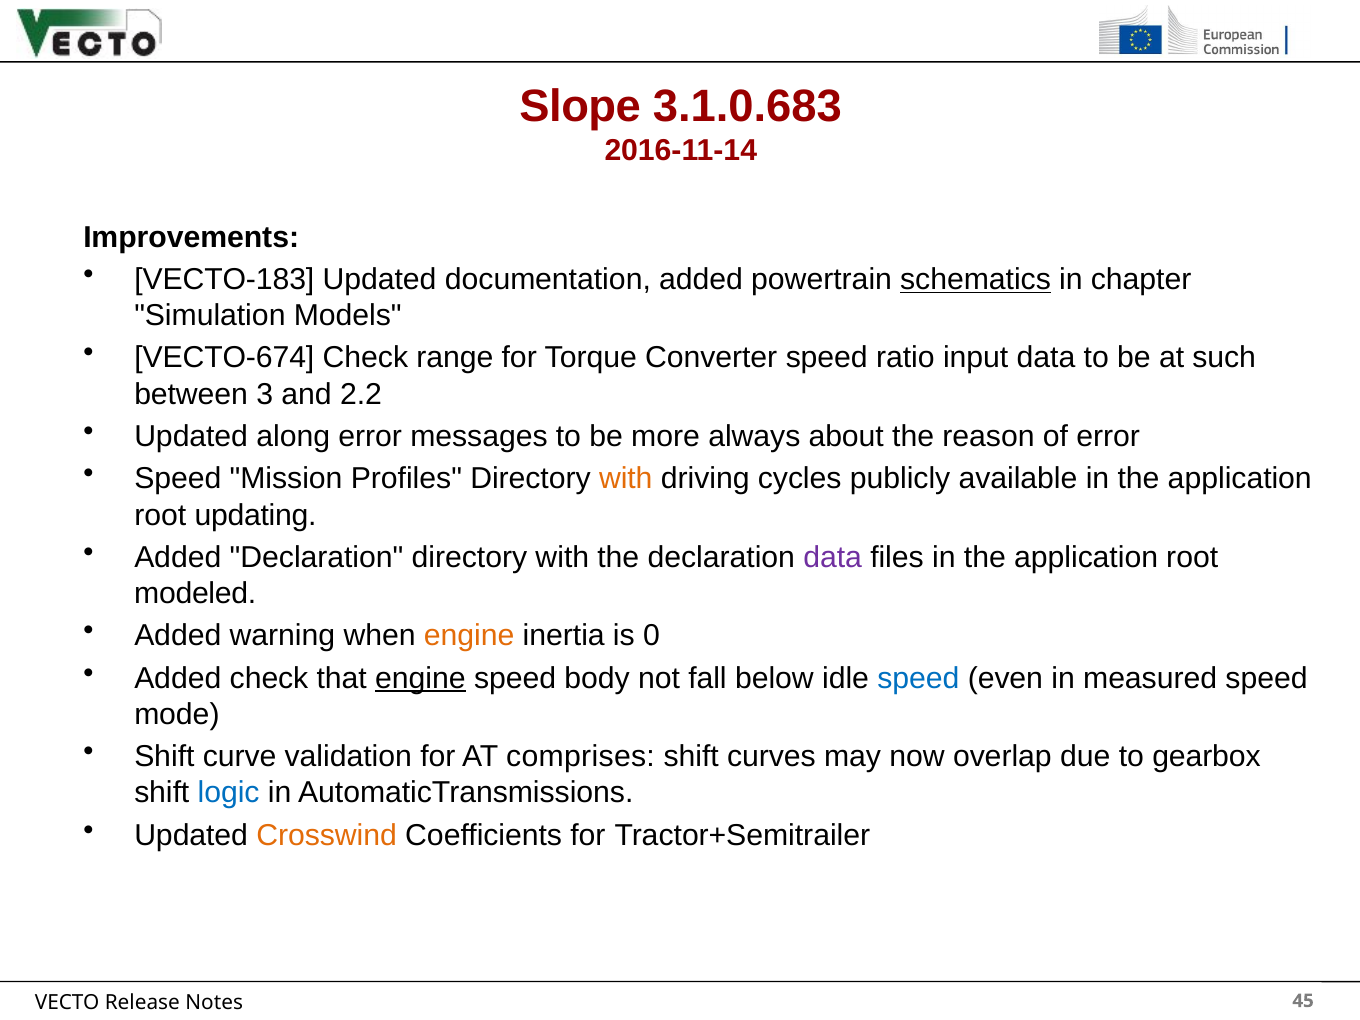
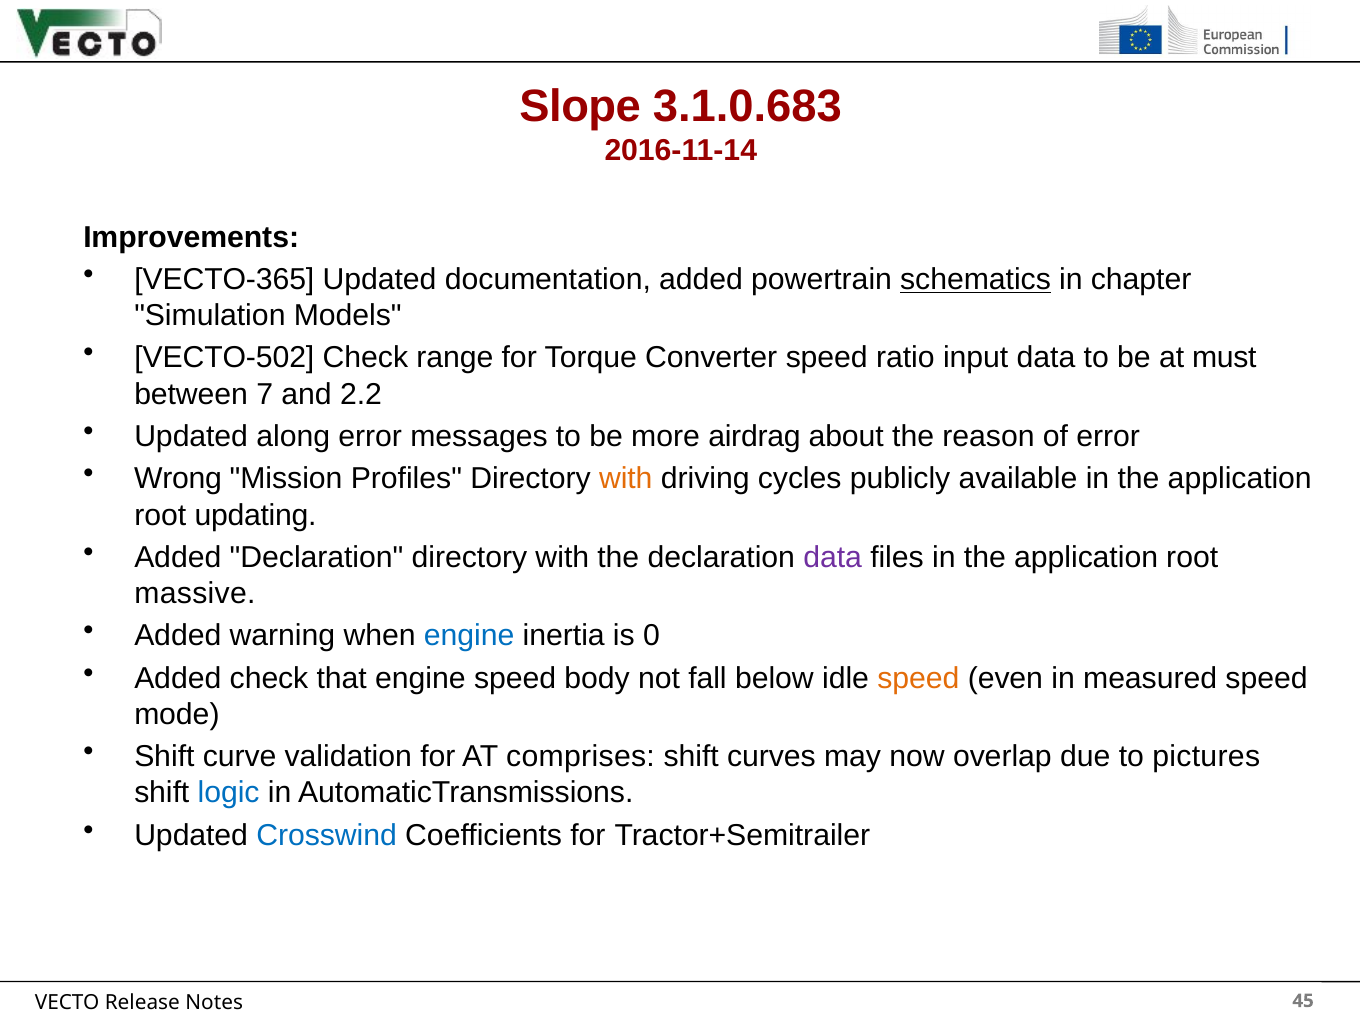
VECTO-183: VECTO-183 -> VECTO-365
VECTO-674: VECTO-674 -> VECTO-502
such: such -> must
3: 3 -> 7
always: always -> airdrag
Speed at (178, 479): Speed -> Wrong
modeled: modeled -> massive
engine at (469, 636) colour: orange -> blue
engine at (420, 678) underline: present -> none
speed at (918, 678) colour: blue -> orange
gearbox: gearbox -> pictures
Crosswind colour: orange -> blue
